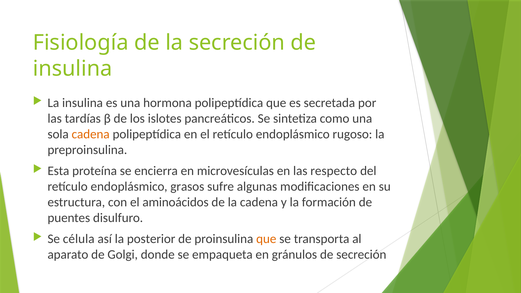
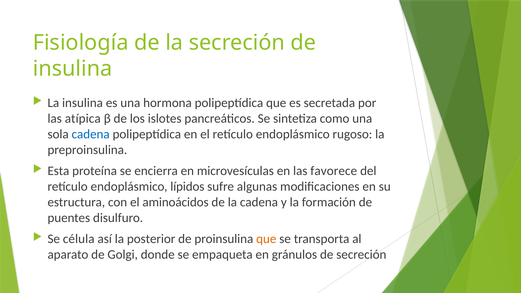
tardías: tardías -> atípica
cadena at (91, 134) colour: orange -> blue
respecto: respecto -> favorece
grasos: grasos -> lípidos
